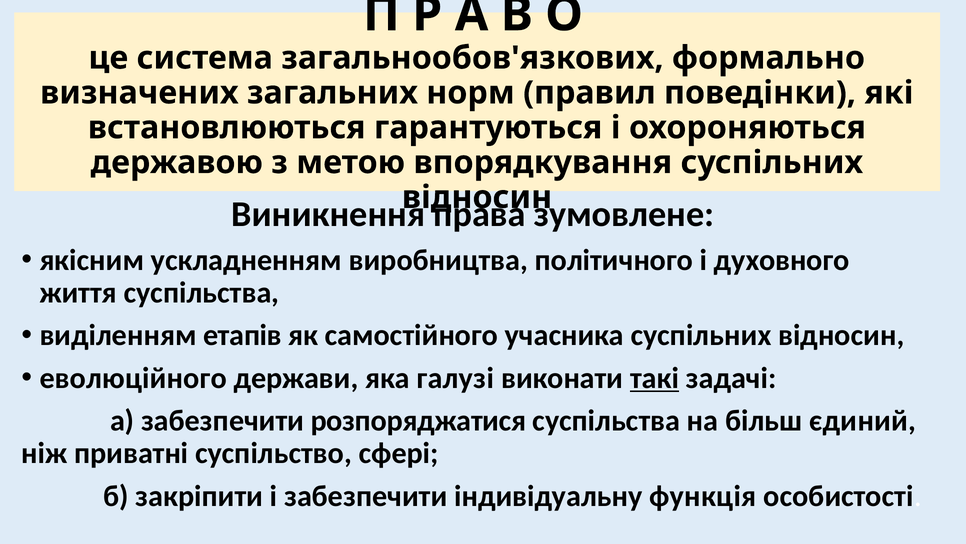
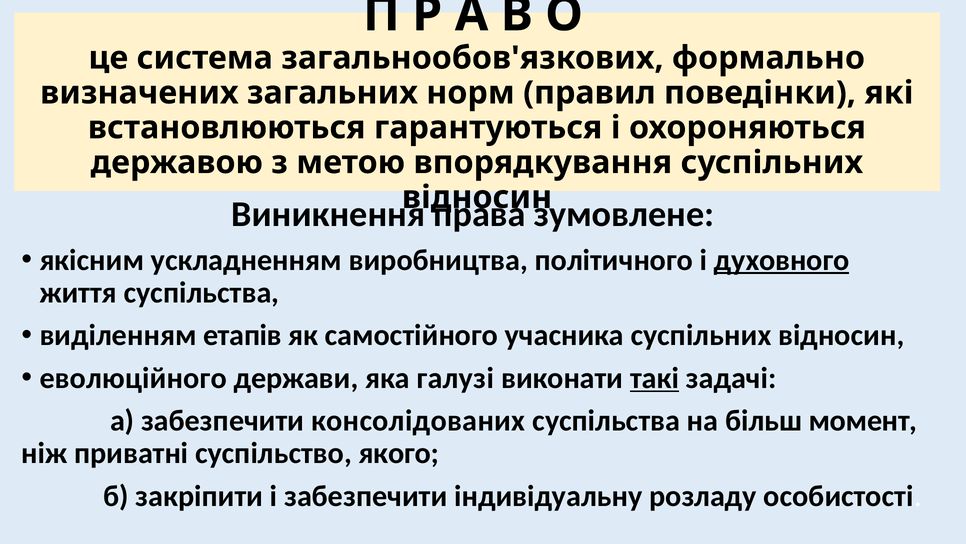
духовного underline: none -> present
розпоряджатися: розпоряджатися -> консолідованих
єдиний: єдиний -> момент
сфері: сфері -> якого
функція: функція -> розладу
